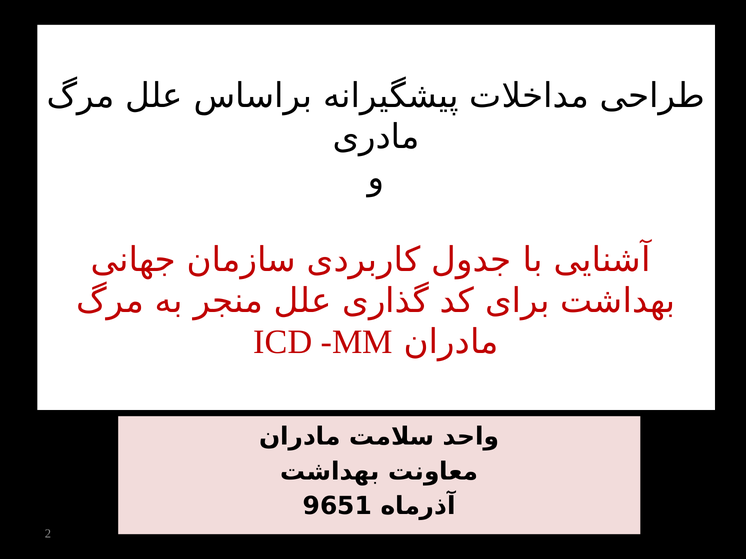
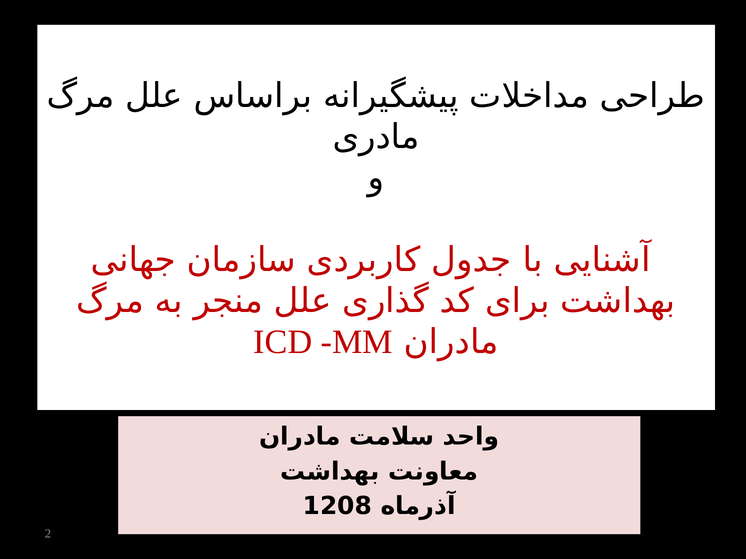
9651: 9651 -> 1208
